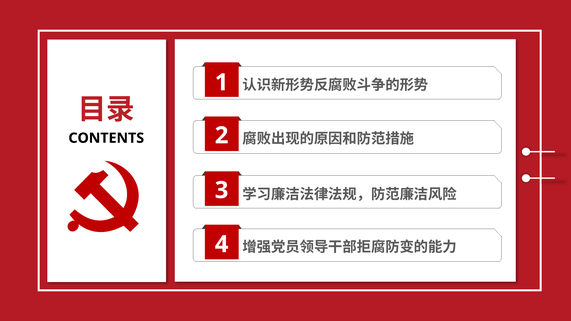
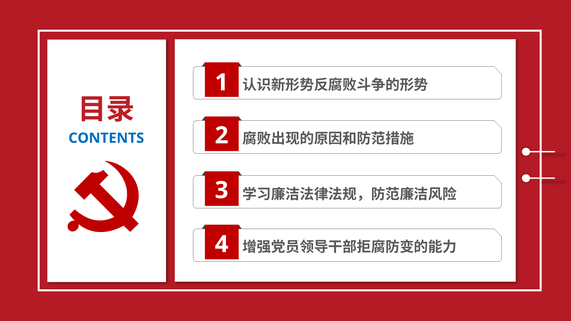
CONTENTS colour: black -> blue
